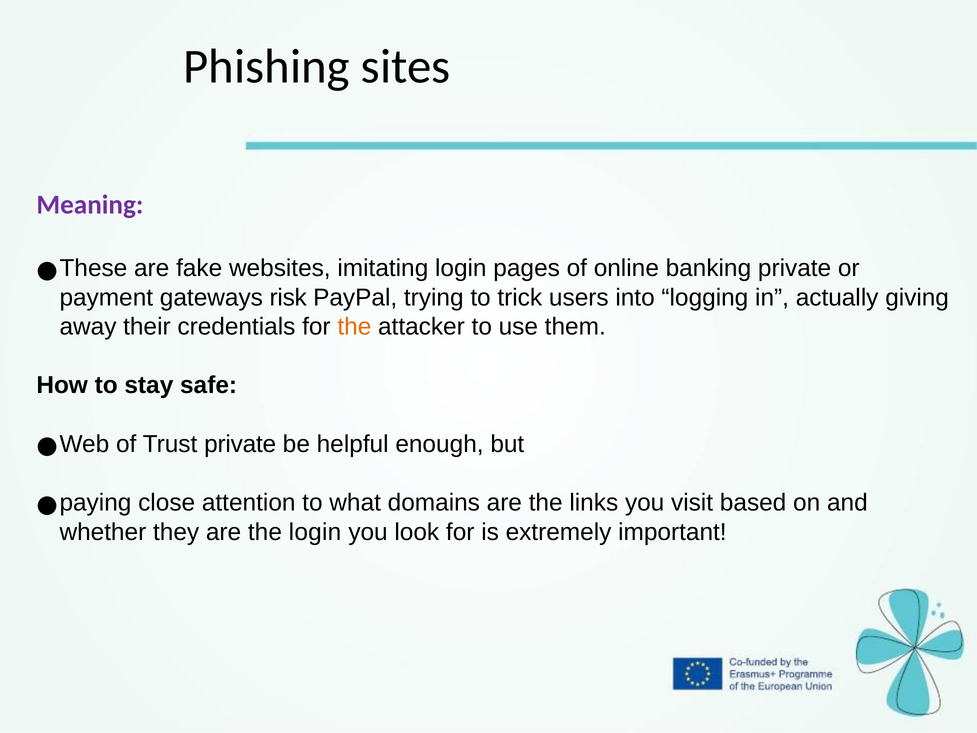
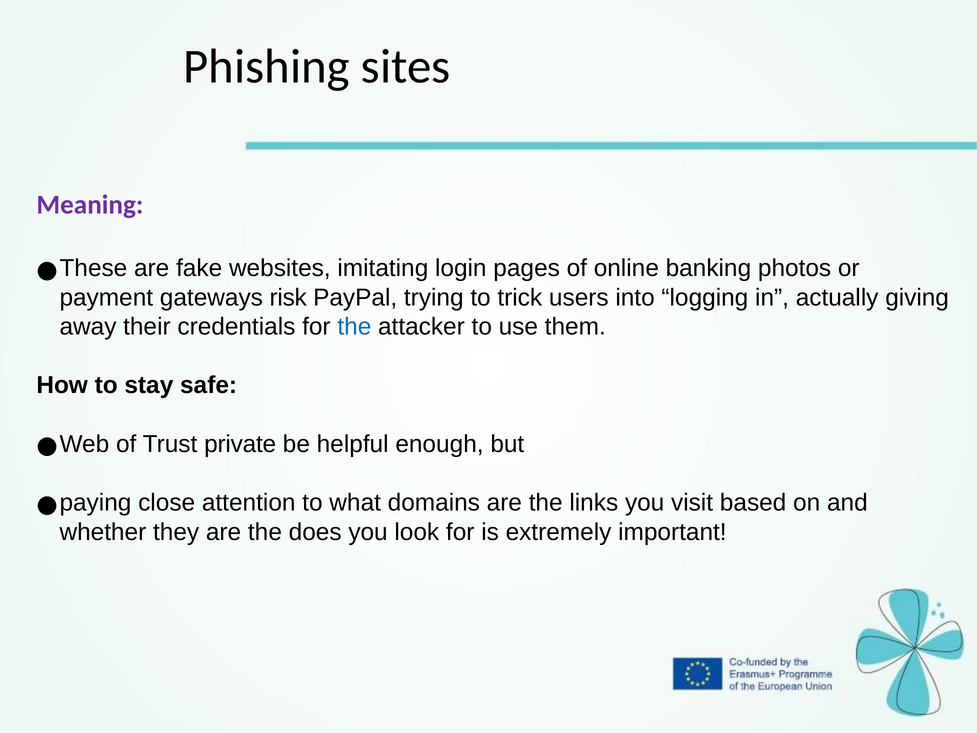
banking private: private -> photos
the at (354, 327) colour: orange -> blue
the login: login -> does
